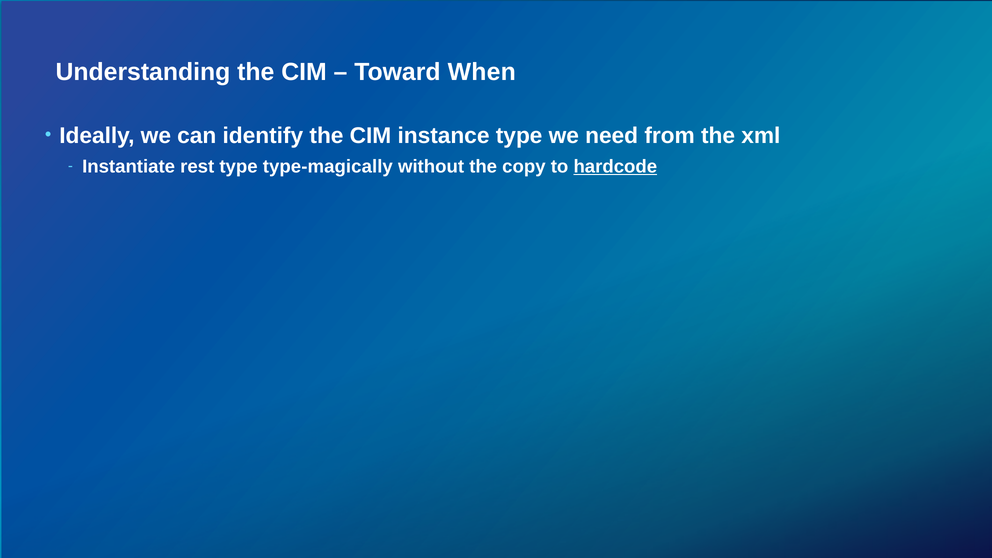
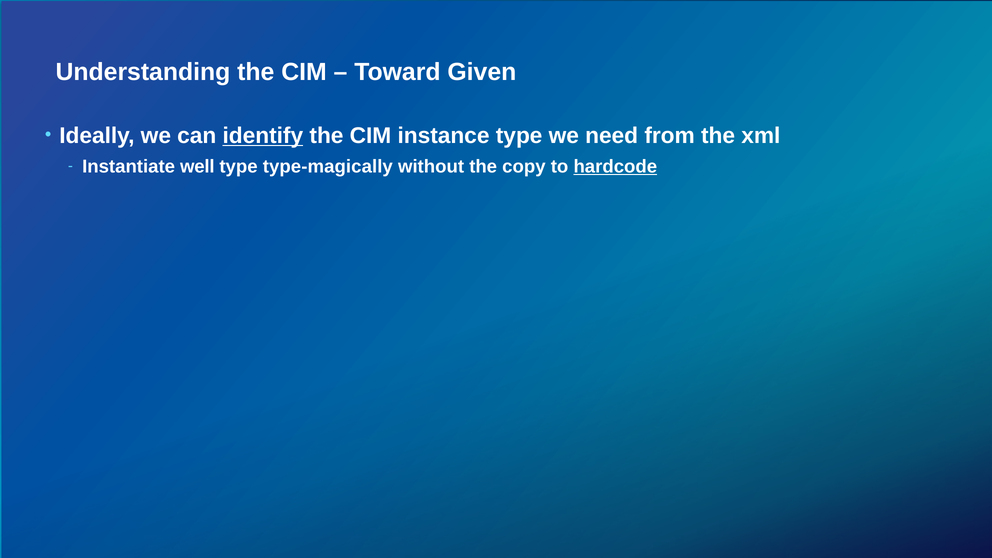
When: When -> Given
identify underline: none -> present
rest: rest -> well
